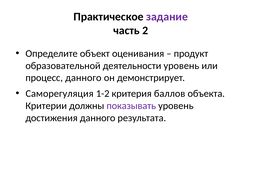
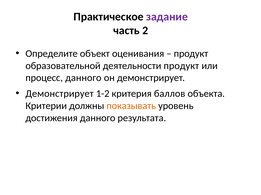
деятельности уровень: уровень -> продукт
Саморегуляция at (60, 94): Саморегуляция -> Демонстрирует
показывать colour: purple -> orange
